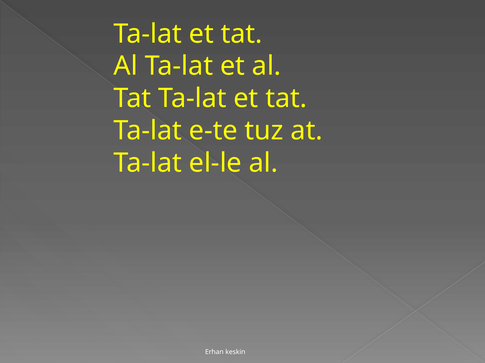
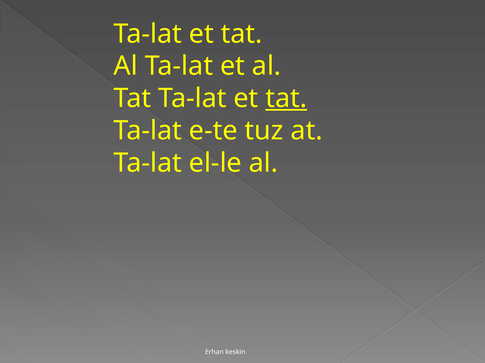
tat at (286, 99) underline: none -> present
